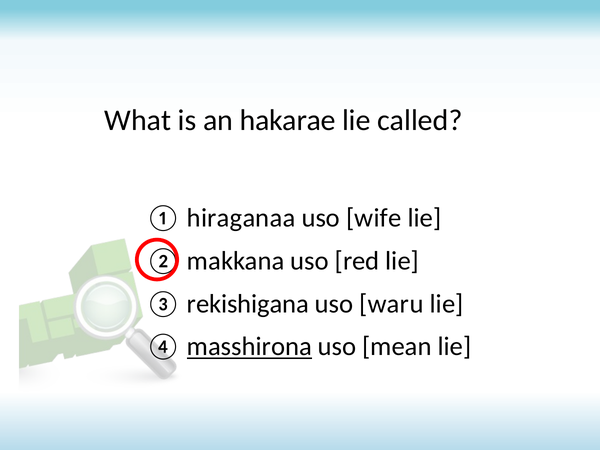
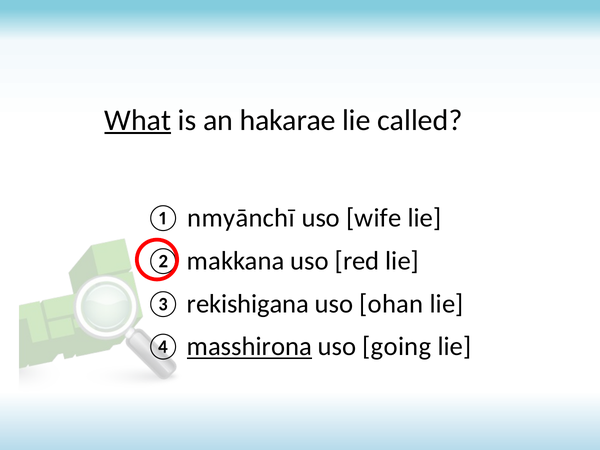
What underline: none -> present
hiraganaa: hiraganaa -> nmyānchī
waru: waru -> ohan
mean: mean -> going
